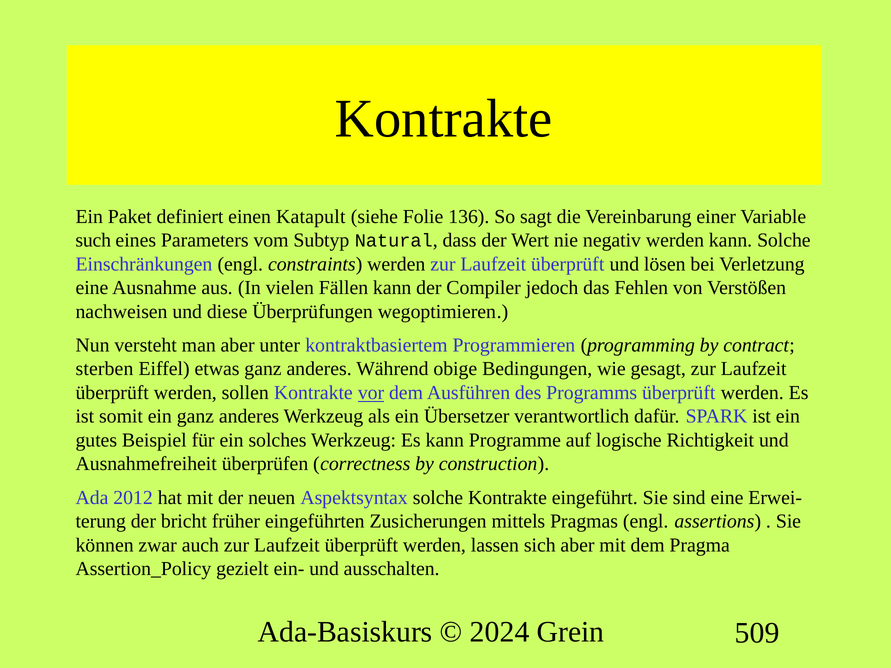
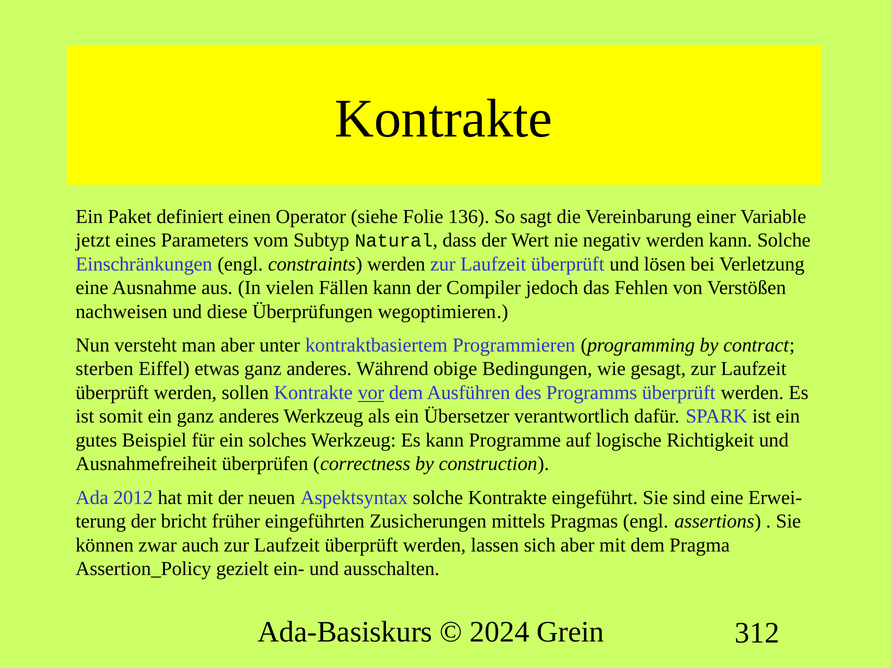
Katapult: Katapult -> Operator
such: such -> jetzt
509: 509 -> 312
